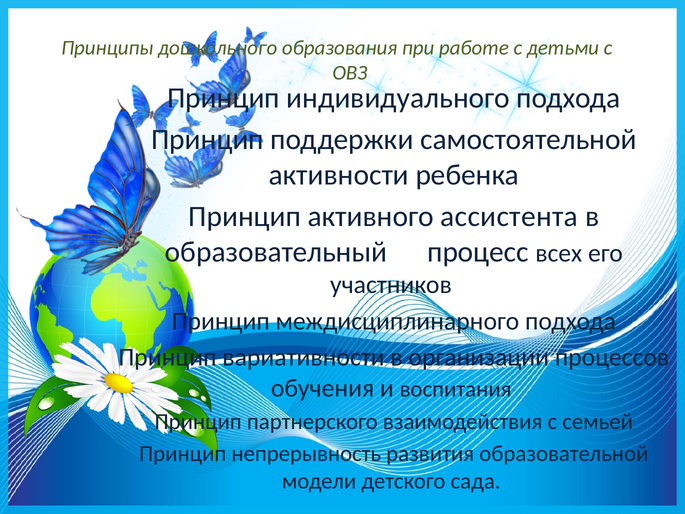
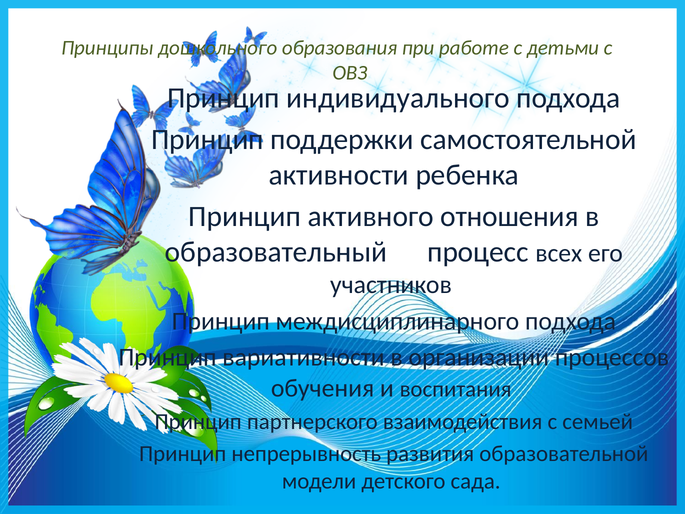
ассистента: ассистента -> отношения
